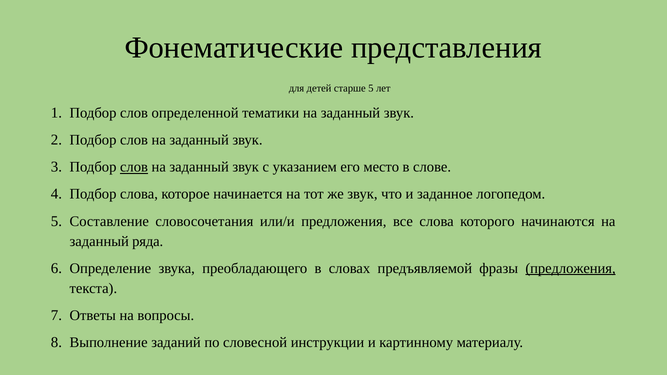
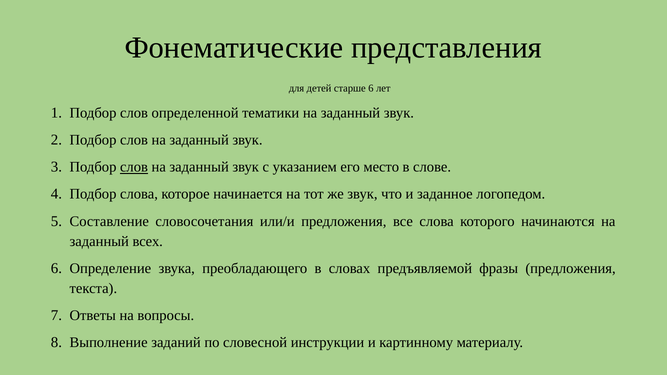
старше 5: 5 -> 6
ряда: ряда -> всех
предложения at (571, 269) underline: present -> none
